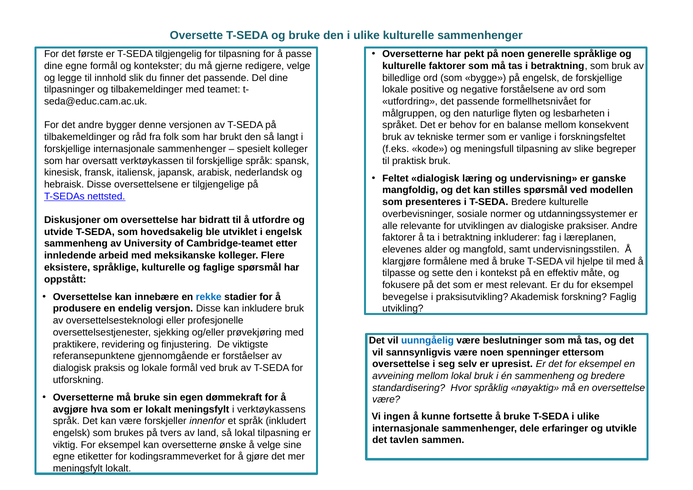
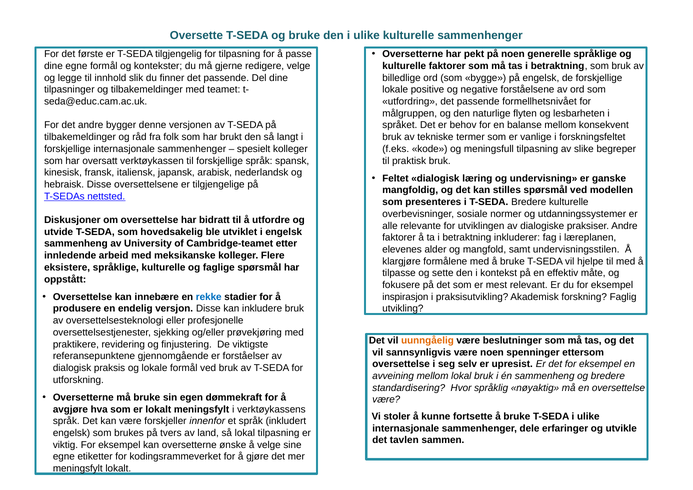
bevegelse: bevegelse -> inspirasjon
uunngåelig colour: blue -> orange
ingen: ingen -> stoler
